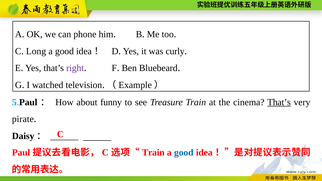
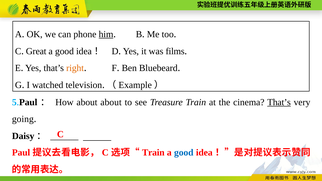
him underline: none -> present
Long: Long -> Great
curly: curly -> films
right colour: purple -> orange
about funny: funny -> about
pirate: pirate -> going
